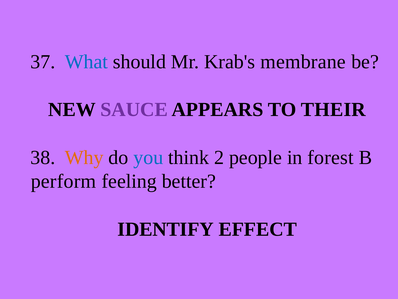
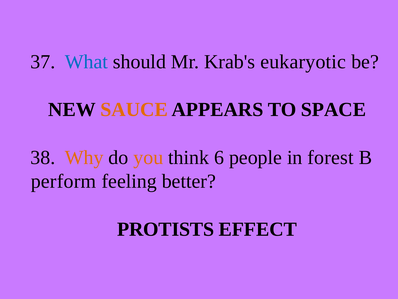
membrane: membrane -> eukaryotic
SAUCE colour: purple -> orange
THEIR: THEIR -> SPACE
you colour: blue -> orange
2: 2 -> 6
IDENTIFY: IDENTIFY -> PROTISTS
